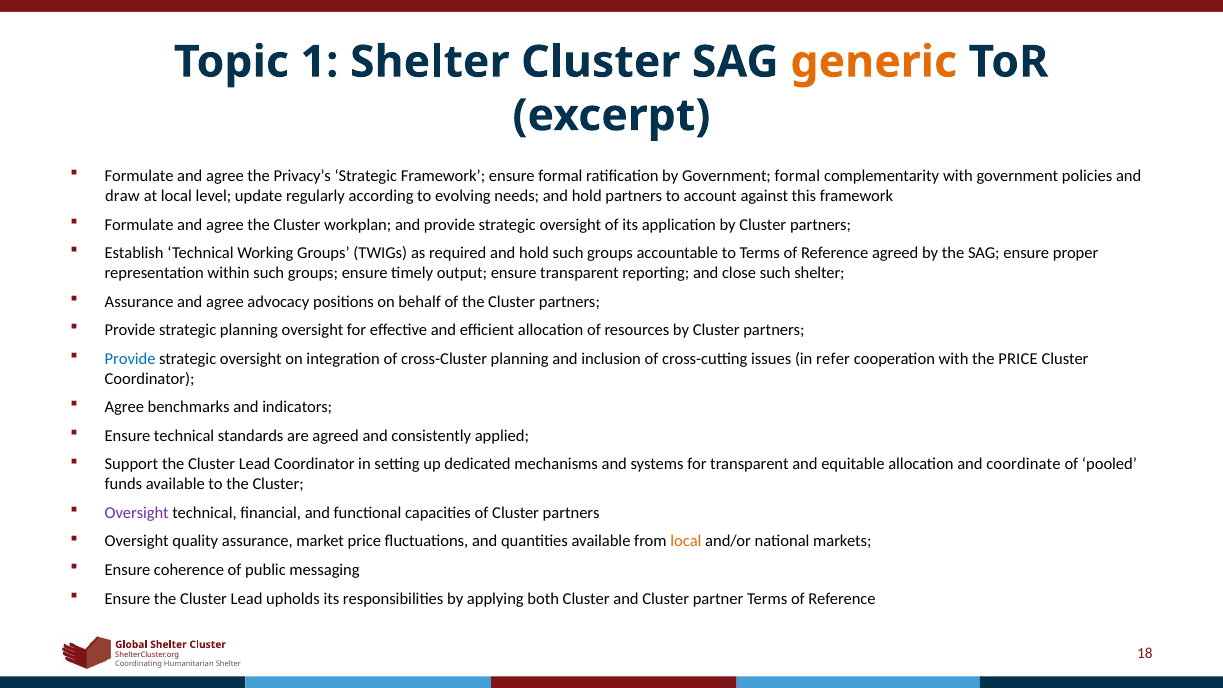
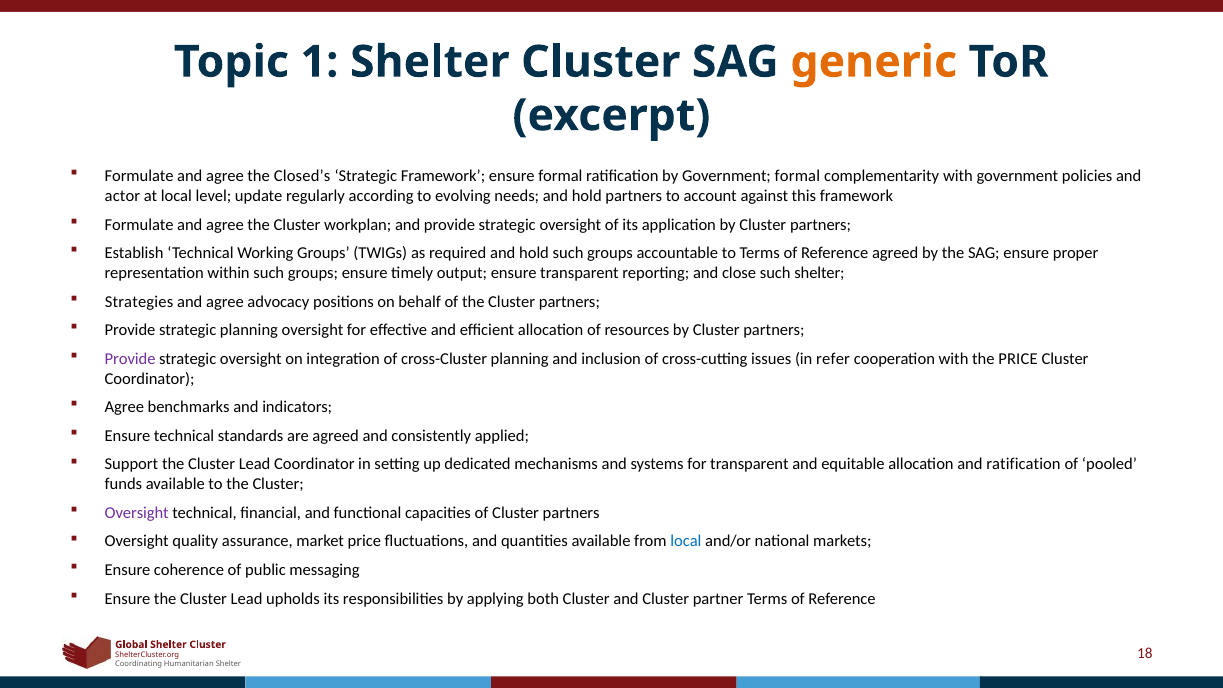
Privacy’s: Privacy’s -> Closed’s
draw: draw -> actor
Assurance at (139, 302): Assurance -> Strategies
Provide at (130, 359) colour: blue -> purple
and coordinate: coordinate -> ratification
local at (686, 541) colour: orange -> blue
